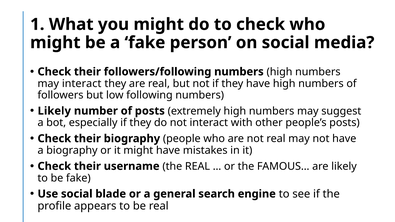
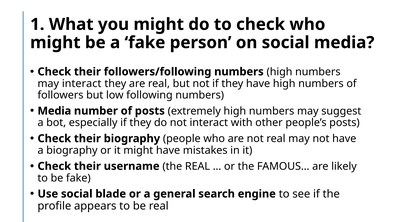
Likely at (54, 111): Likely -> Media
